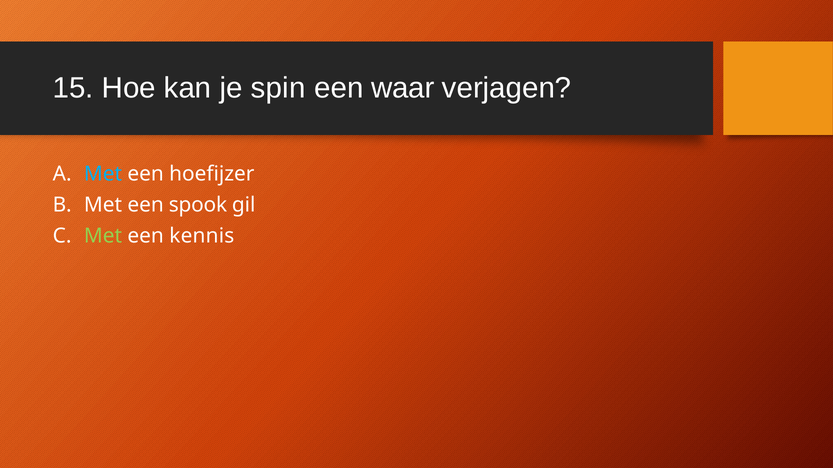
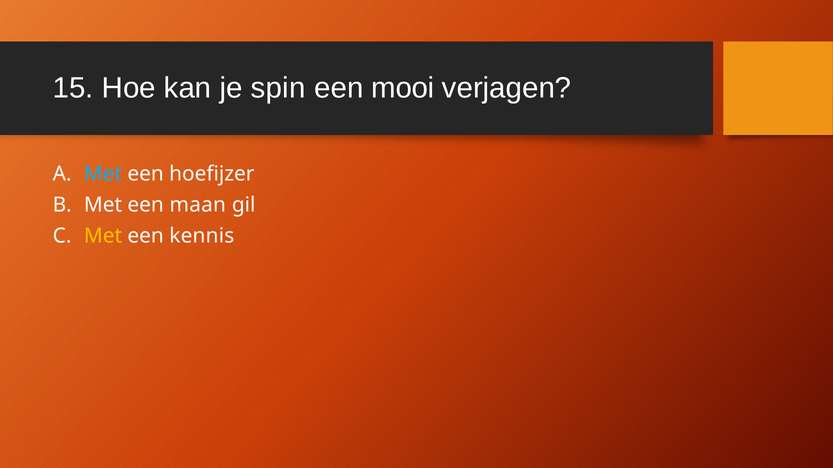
waar: waar -> mooi
spook: spook -> maan
Met at (103, 236) colour: light green -> yellow
